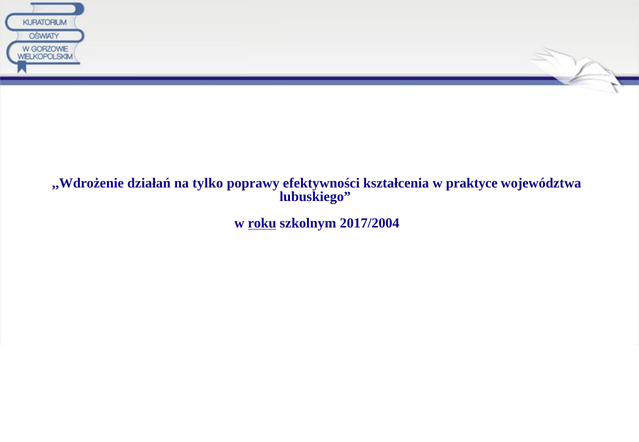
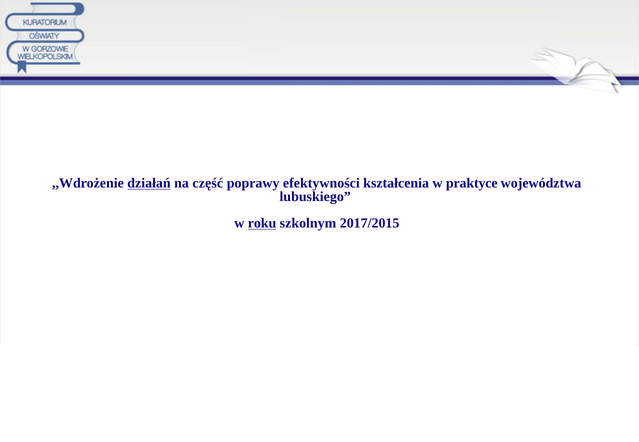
działań underline: none -> present
tylko: tylko -> część
2017/2004: 2017/2004 -> 2017/2015
